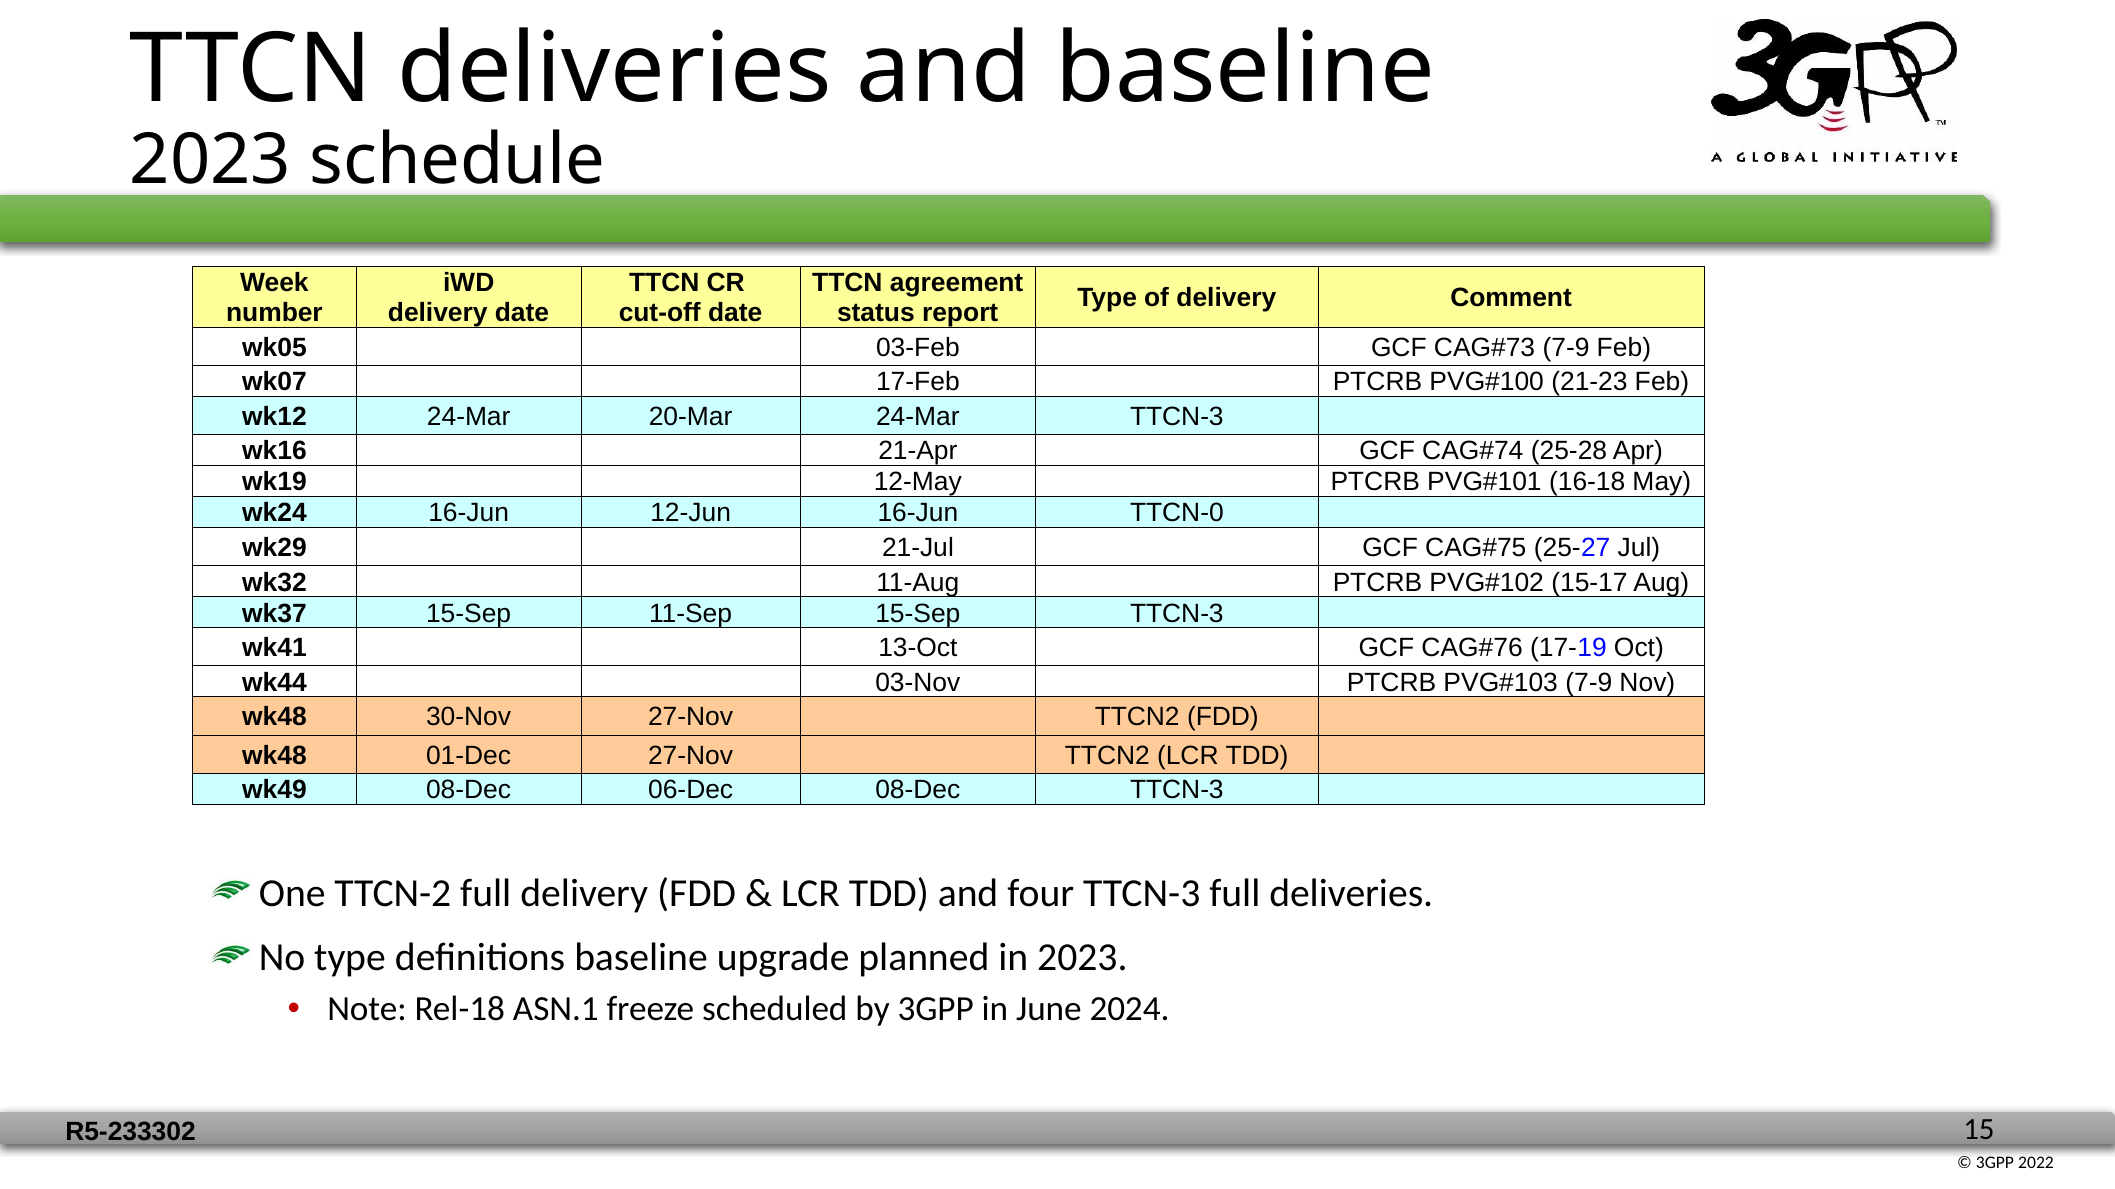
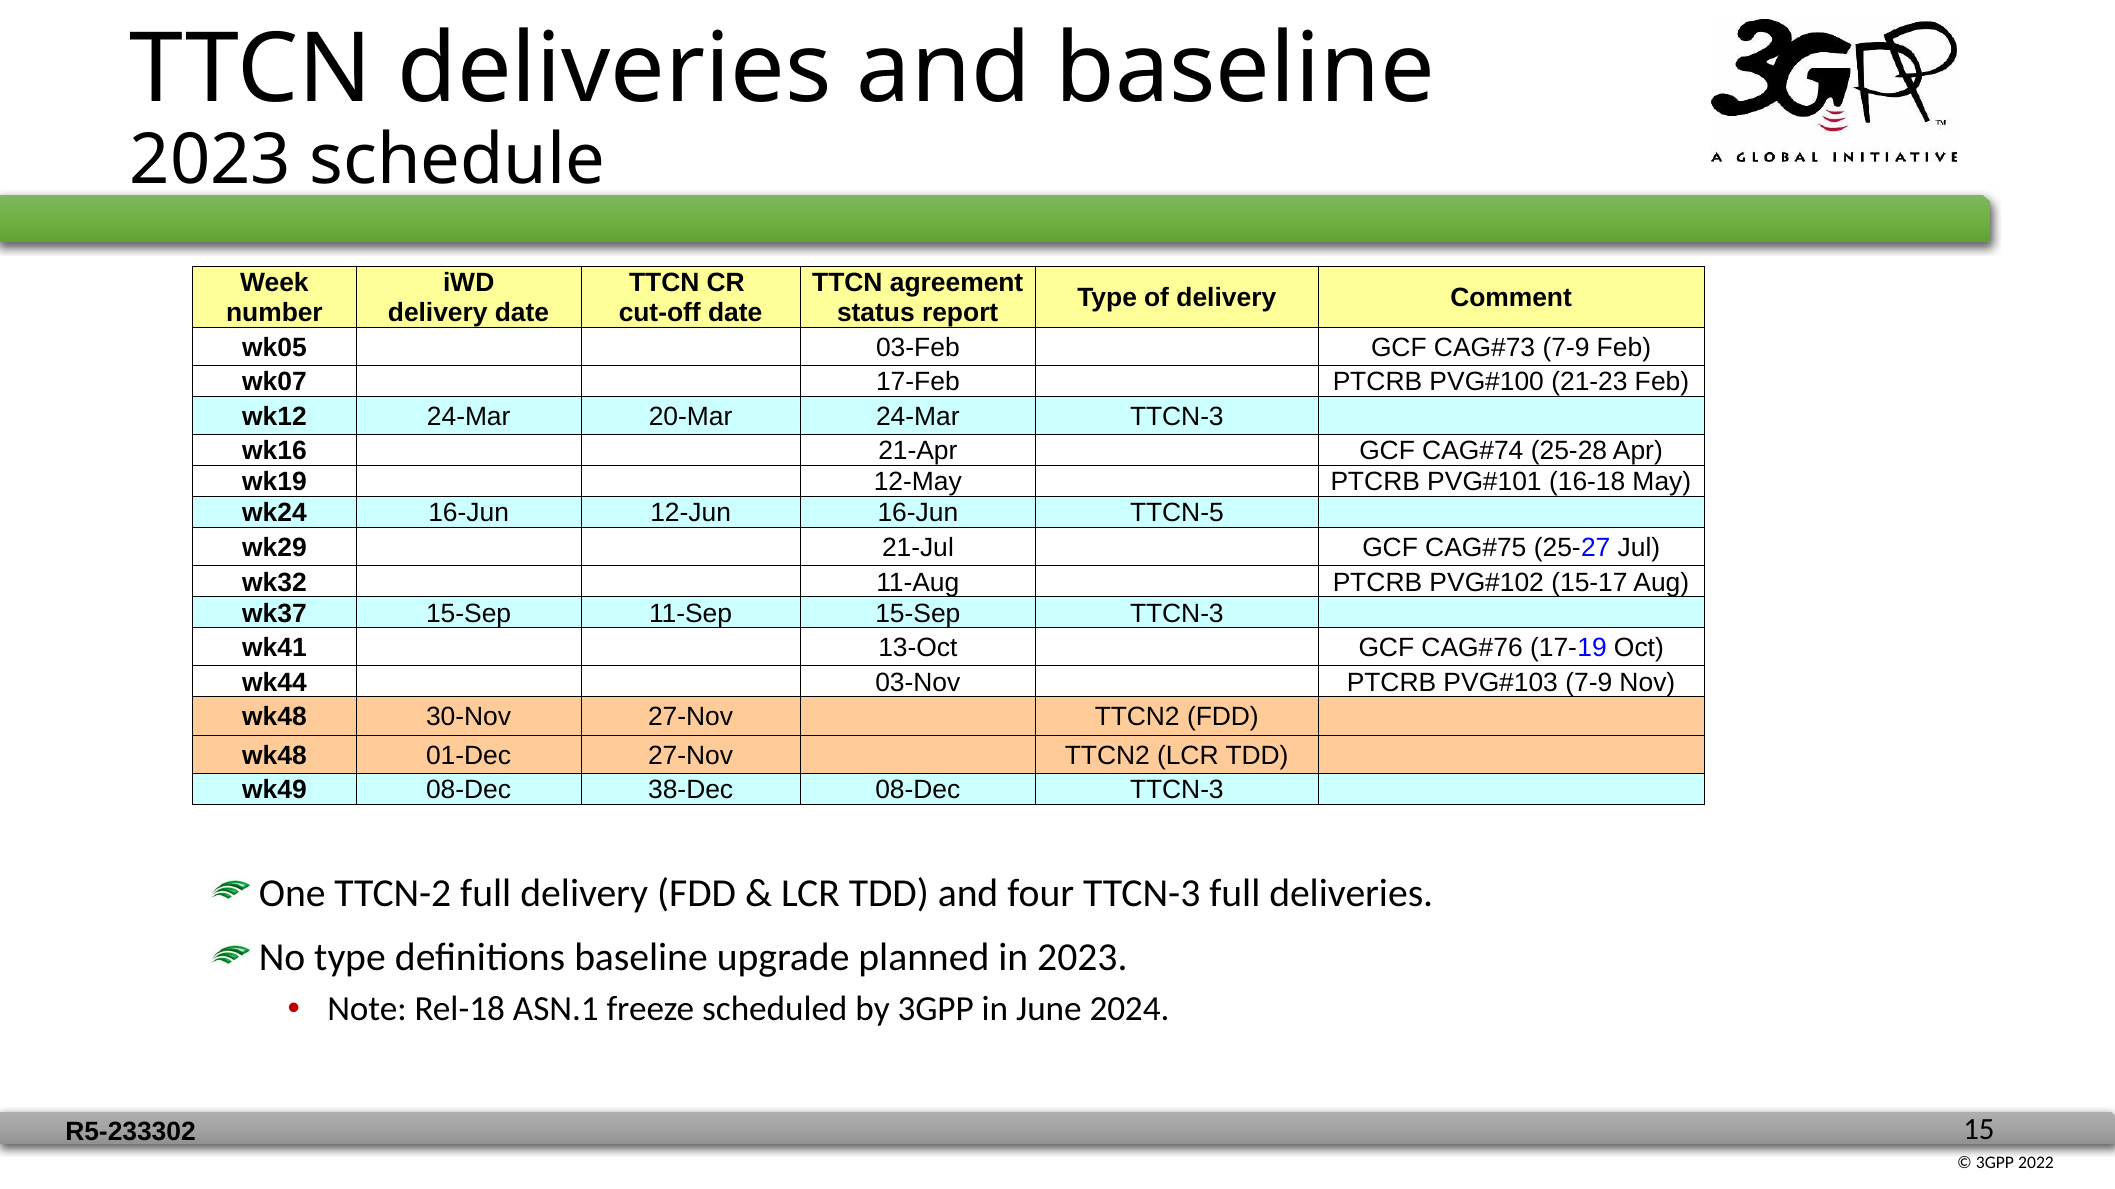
TTCN-0: TTCN-0 -> TTCN-5
06-Dec: 06-Dec -> 38-Dec
